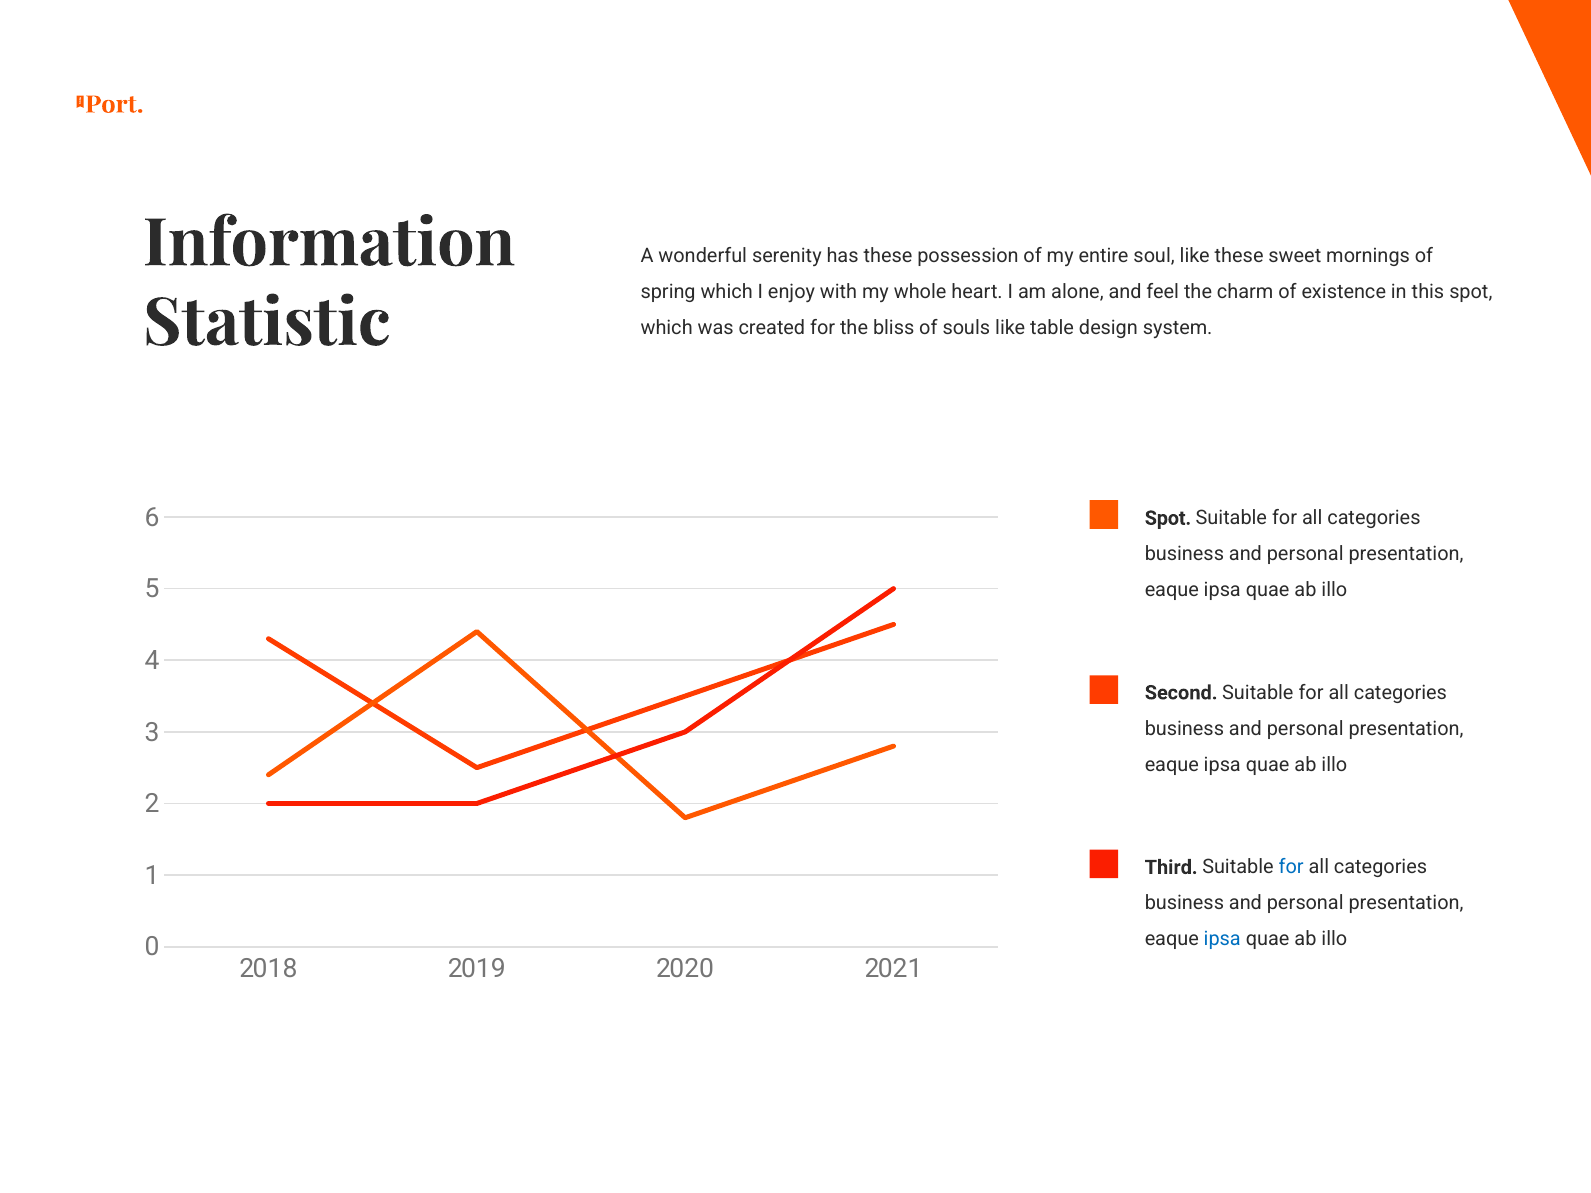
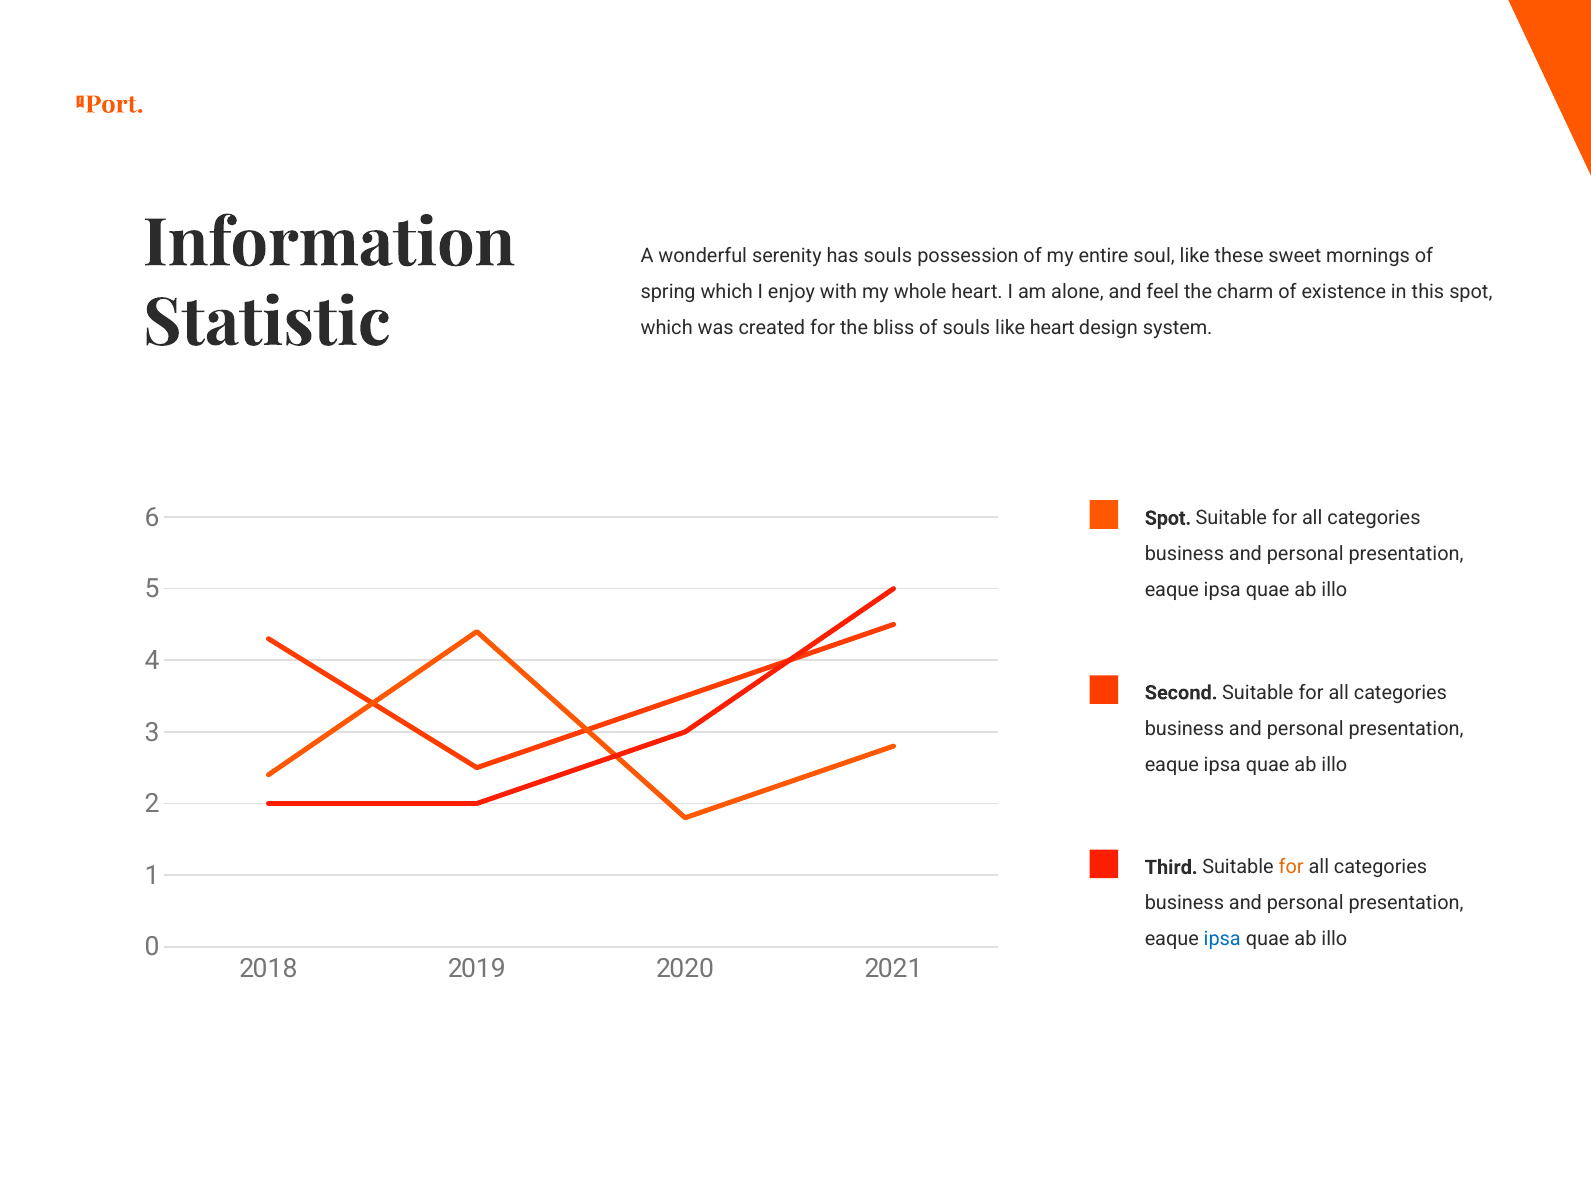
has these: these -> souls
like table: table -> heart
for at (1291, 868) colour: blue -> orange
